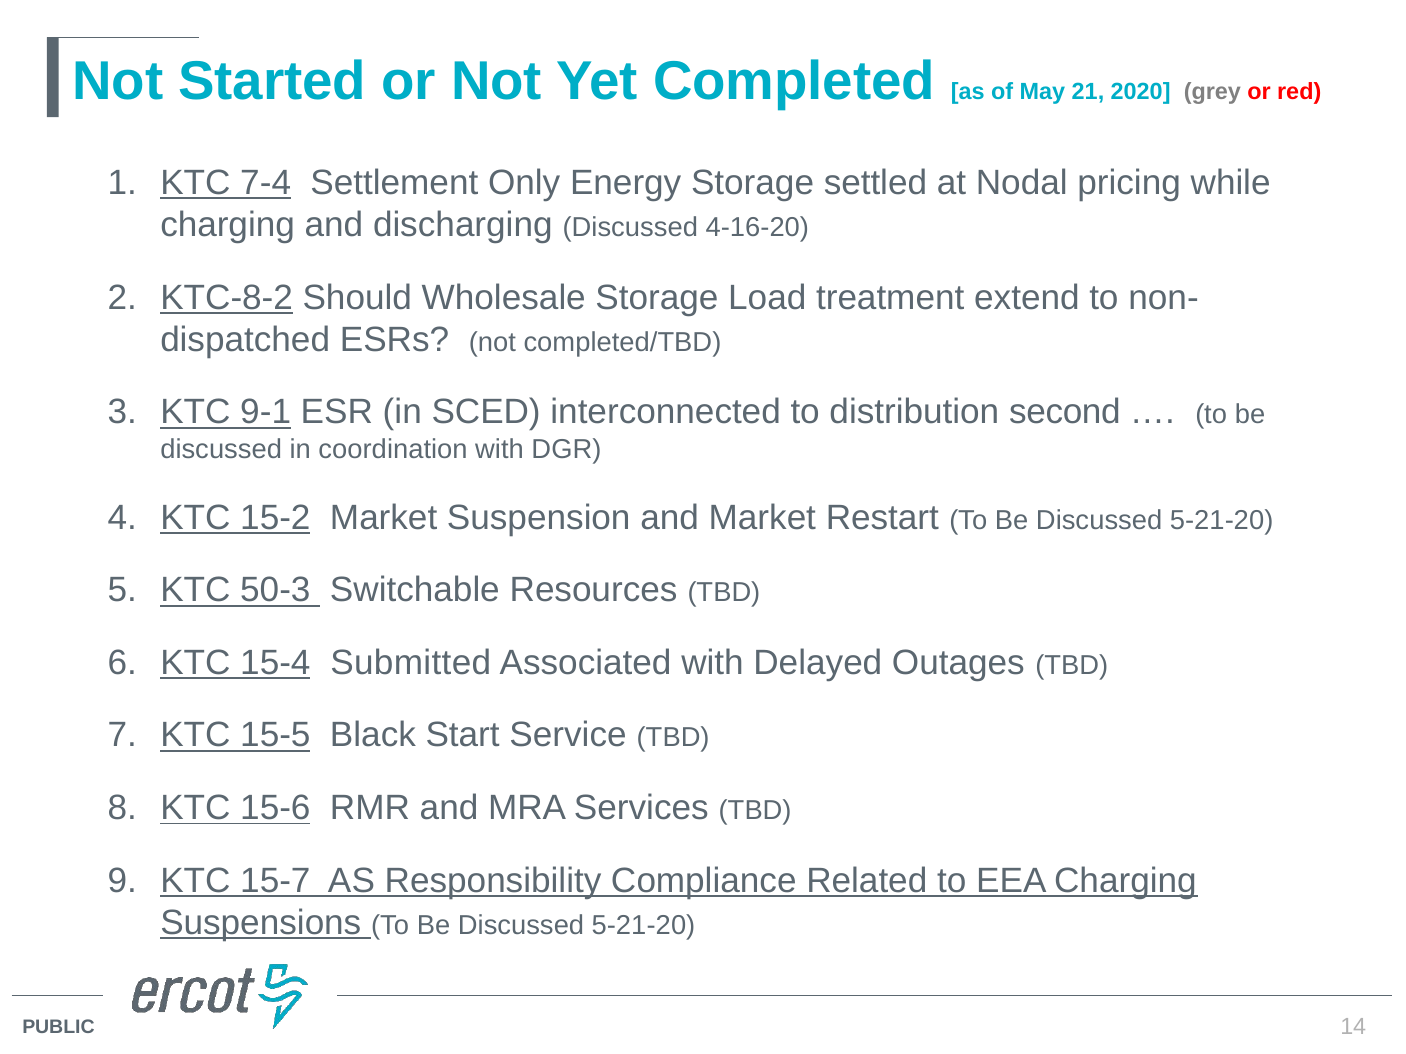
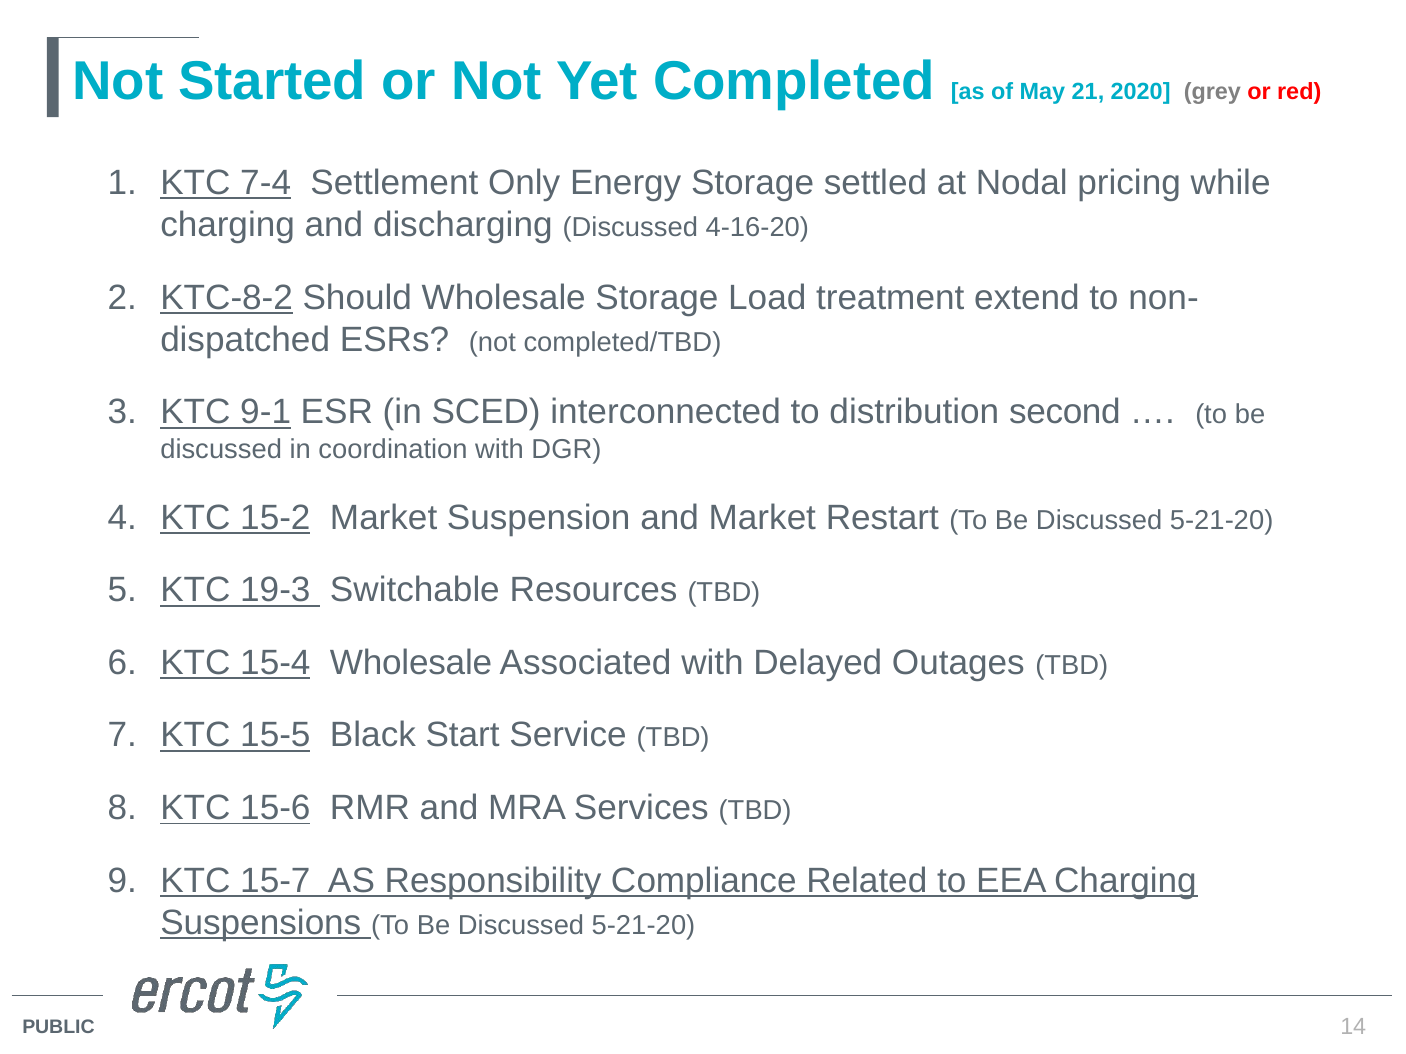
50-3: 50-3 -> 19-3
15-4 Submitted: Submitted -> Wholesale
